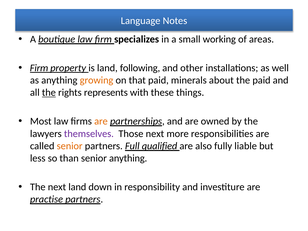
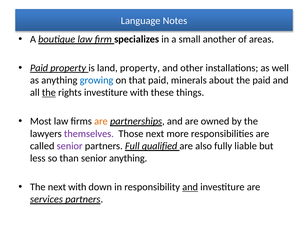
working: working -> another
Firm at (39, 68): Firm -> Paid
land following: following -> property
growing colour: orange -> blue
rights represents: represents -> investiture
senior at (70, 146) colour: orange -> purple
next land: land -> with
and at (190, 187) underline: none -> present
practise: practise -> services
